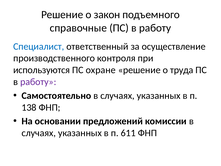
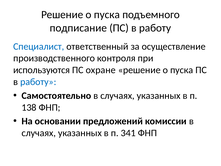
закон at (107, 15): закон -> пуска
справочные: справочные -> подписание
труда at (182, 70): труда -> пуска
работу at (38, 82) colour: purple -> blue
611: 611 -> 341
